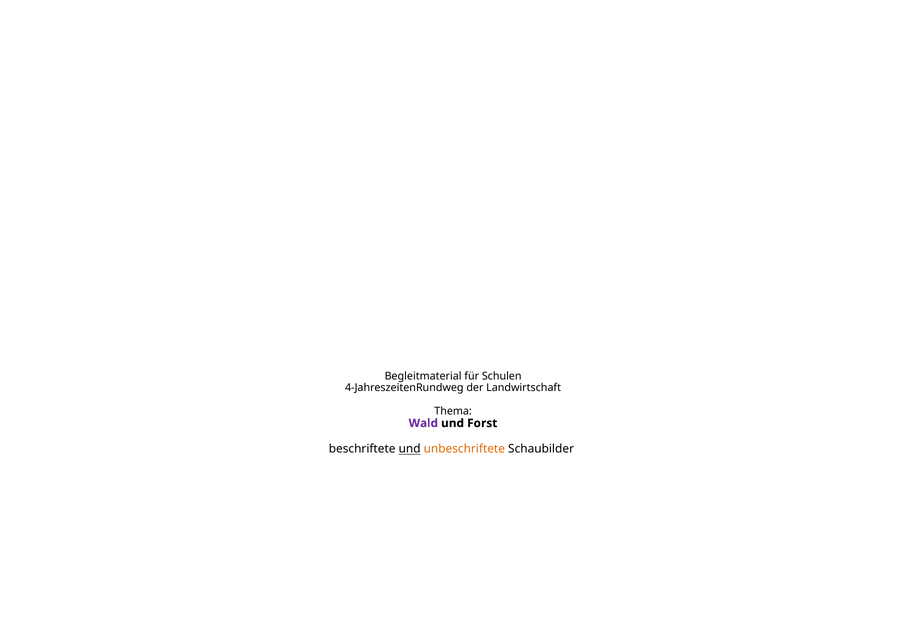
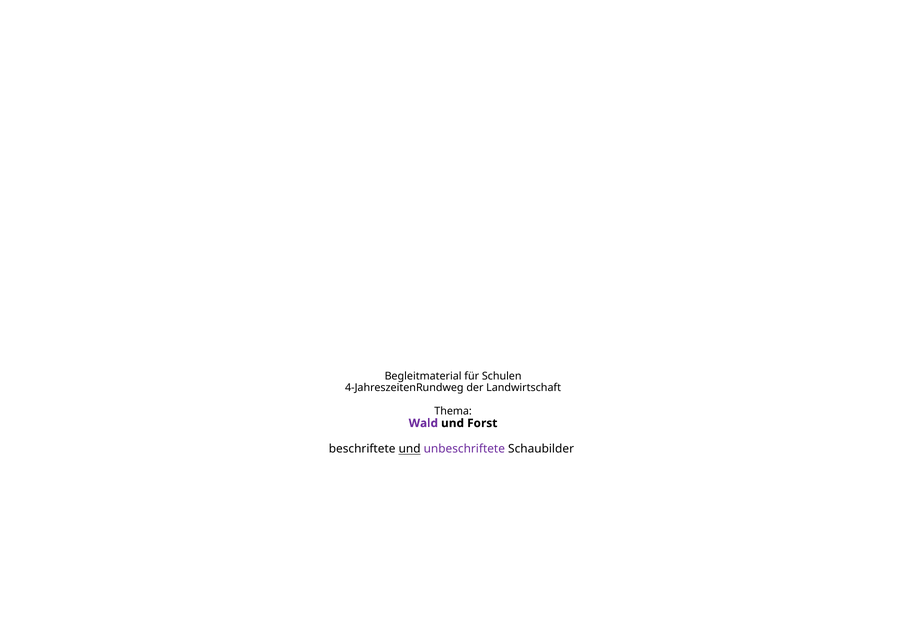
unbeschriftete colour: orange -> purple
